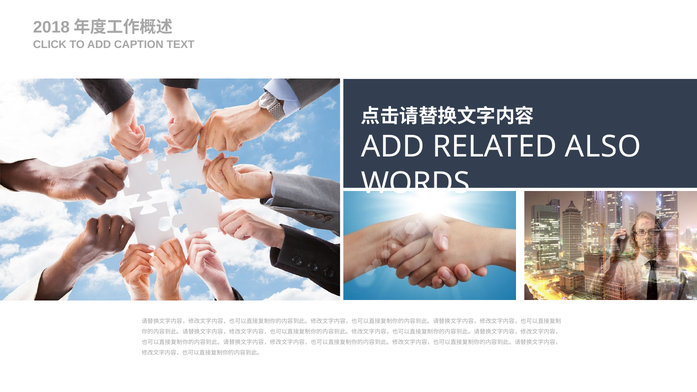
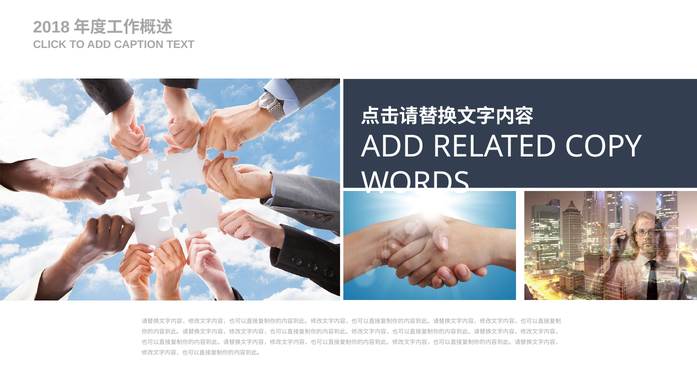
ALSO: ALSO -> COPY
